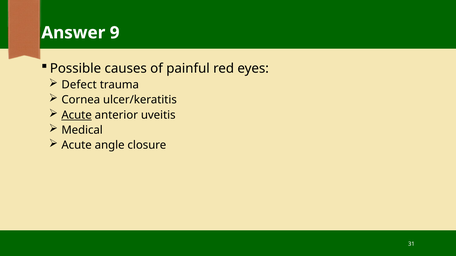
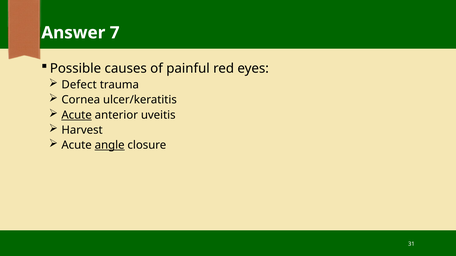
9: 9 -> 7
Medical: Medical -> Harvest
angle underline: none -> present
